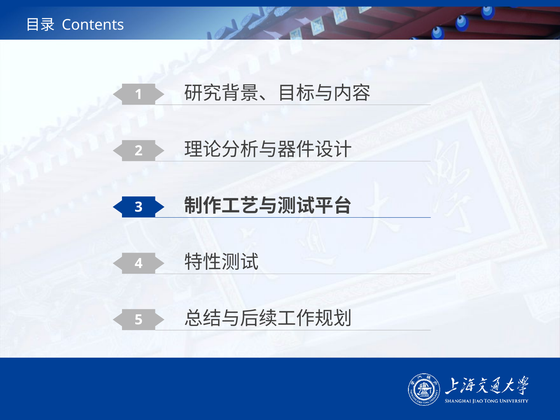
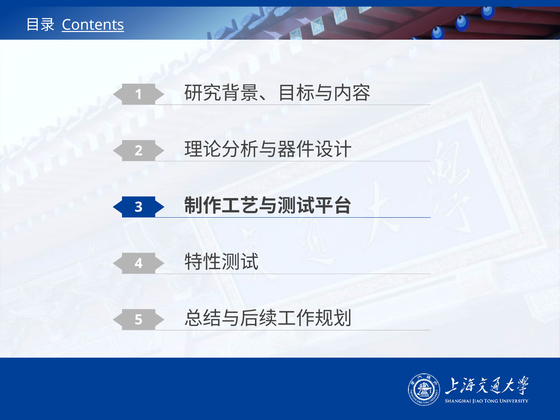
Contents underline: none -> present
